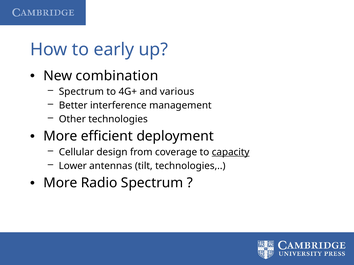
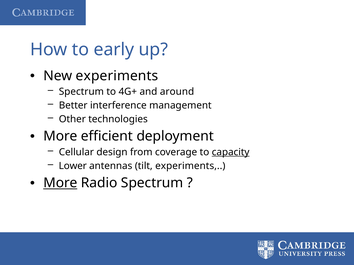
New combination: combination -> experiments
various: various -> around
tilt technologies: technologies -> experiments
More at (60, 183) underline: none -> present
